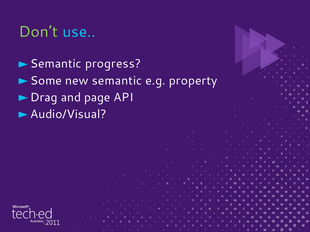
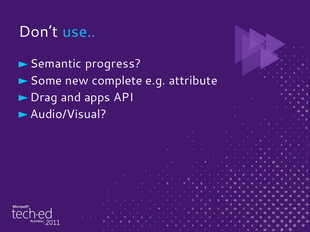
Don’t colour: light green -> white
semantic: semantic -> complete
property: property -> attribute
page: page -> apps
